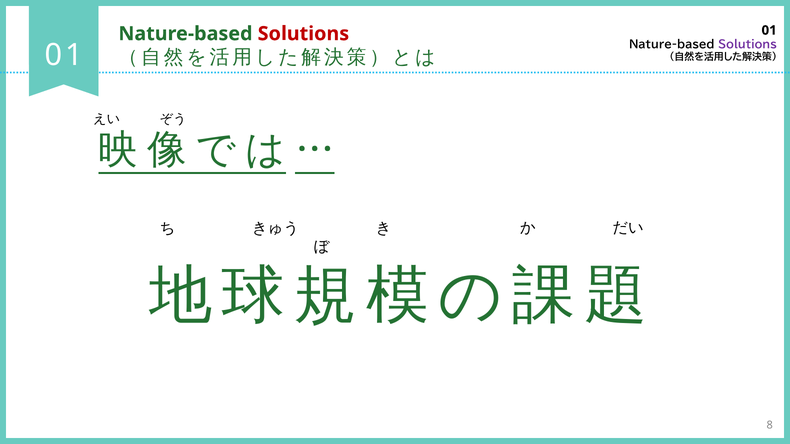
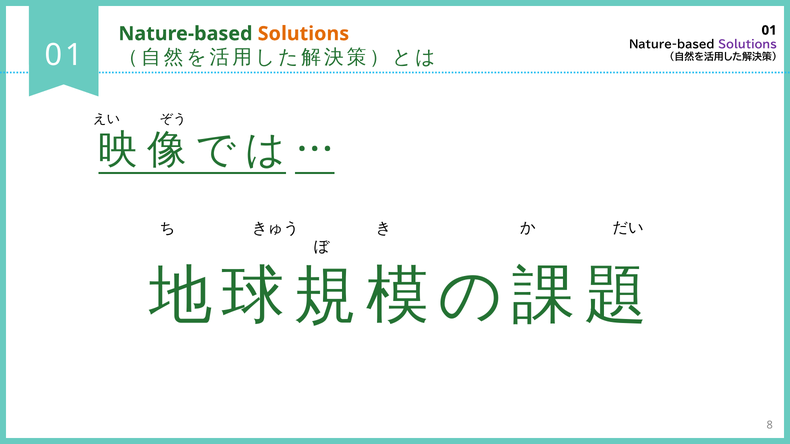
Solutions at (303, 34) colour: red -> orange
